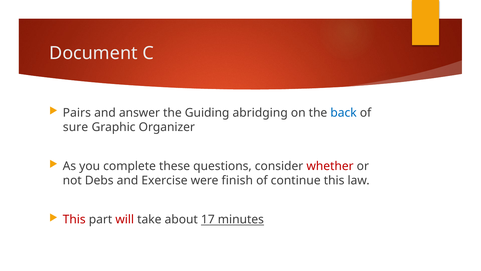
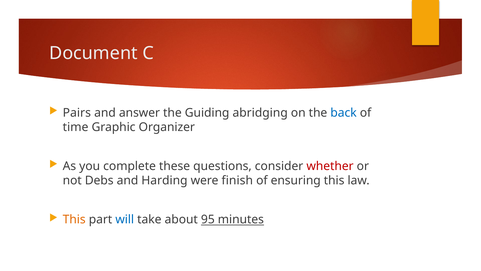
sure: sure -> time
Exercise: Exercise -> Harding
continue: continue -> ensuring
This at (74, 219) colour: red -> orange
will colour: red -> blue
17: 17 -> 95
